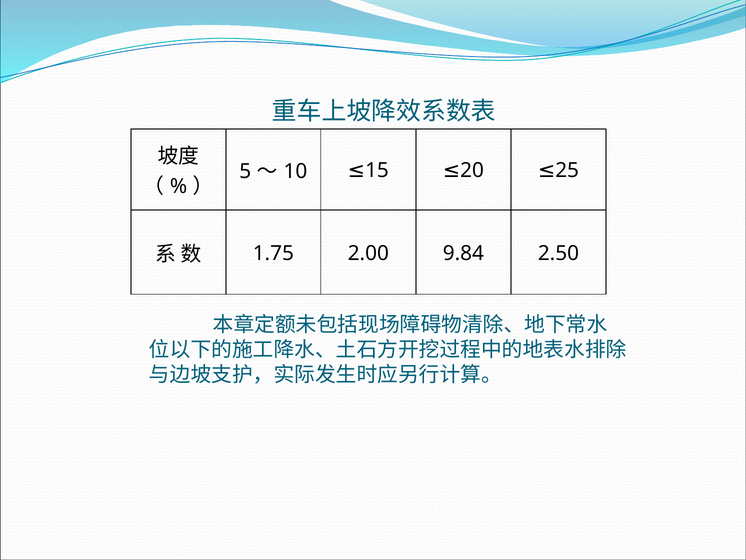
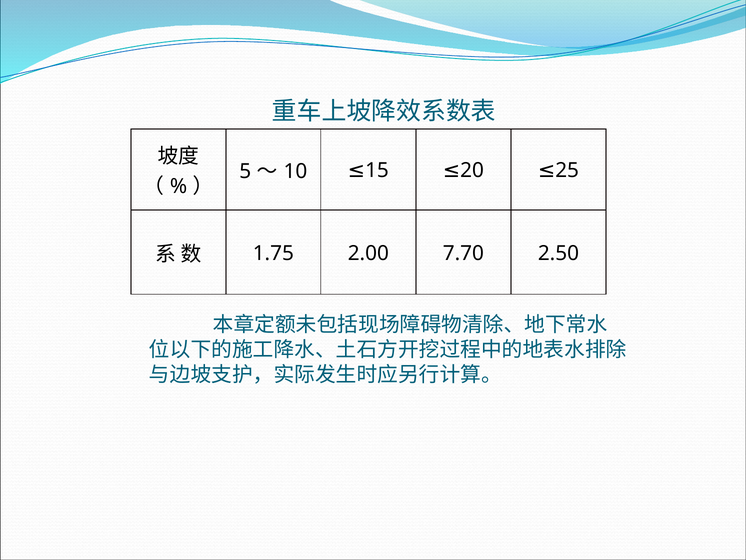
9.84: 9.84 -> 7.70
